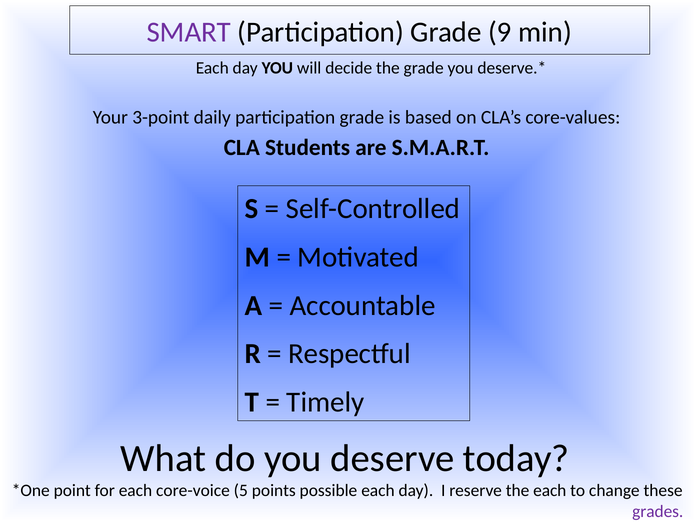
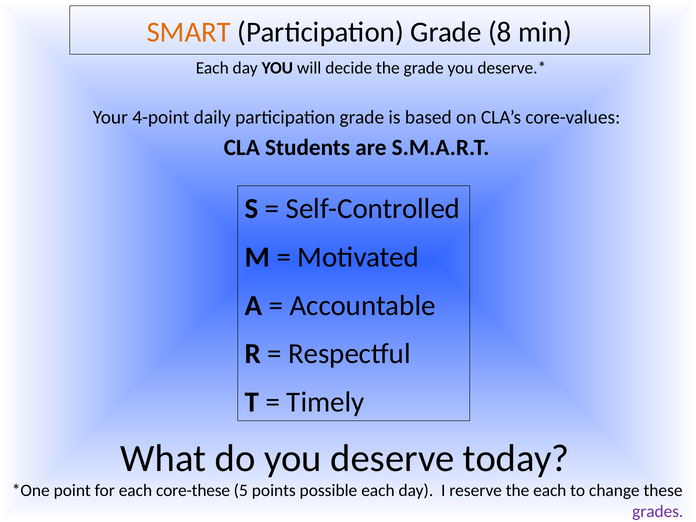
SMART colour: purple -> orange
9: 9 -> 8
3-point: 3-point -> 4-point
core-voice: core-voice -> core-these
